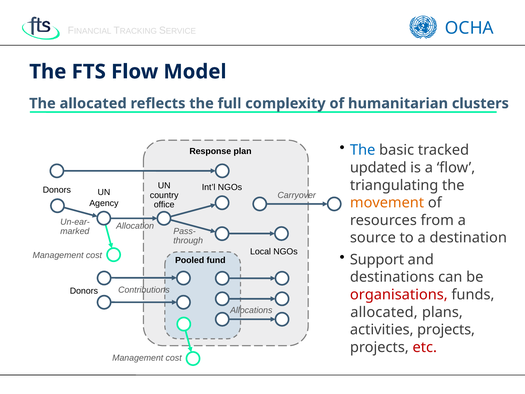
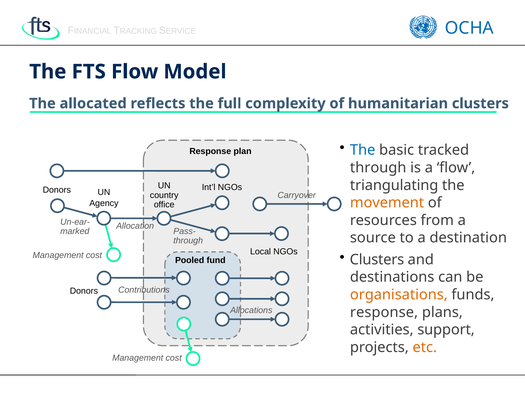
updated at (378, 168): updated -> through
Support at (377, 259): Support -> Clusters
organisations colour: red -> orange
allocated at (384, 312): allocated -> response
activities projects: projects -> support
etc colour: red -> orange
